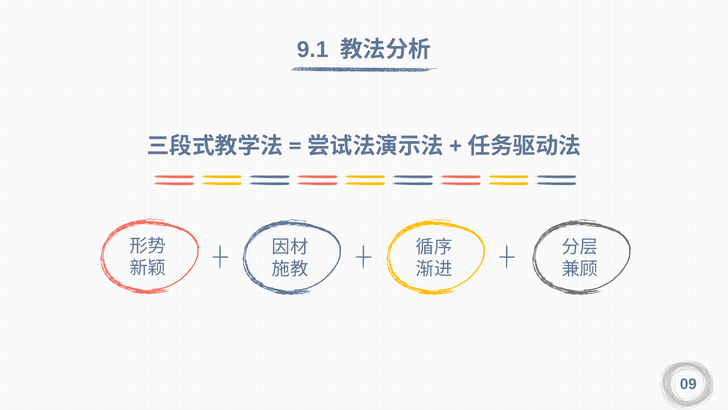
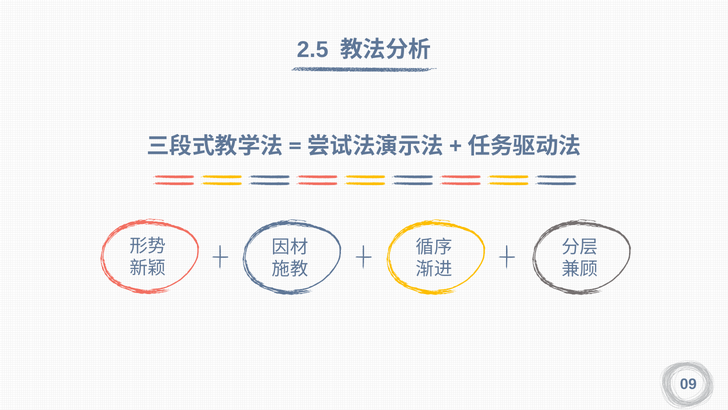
9.1: 9.1 -> 2.5
